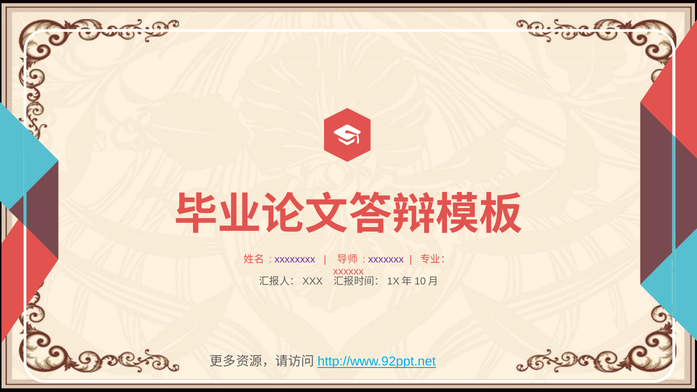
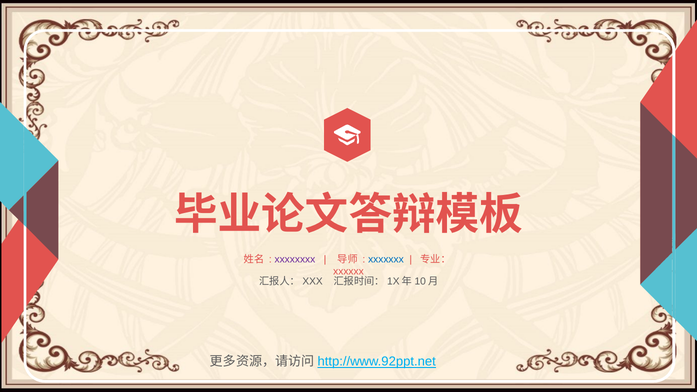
xxxxxxx colour: purple -> blue
